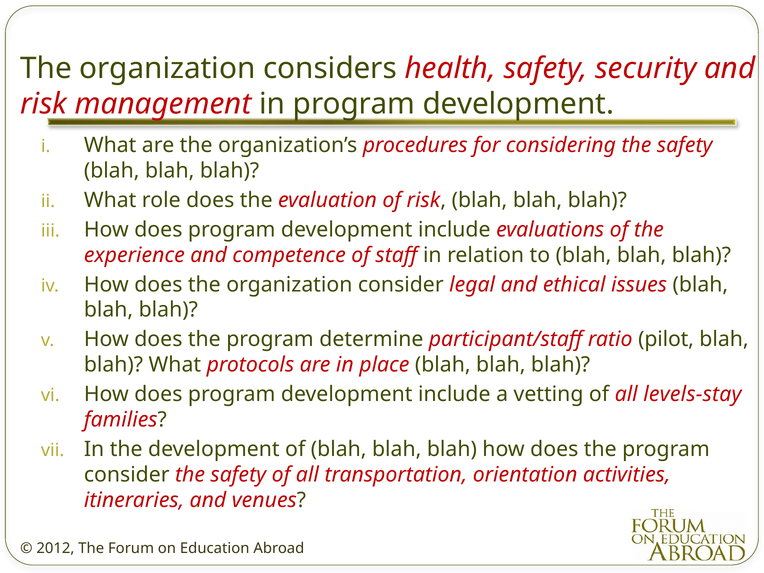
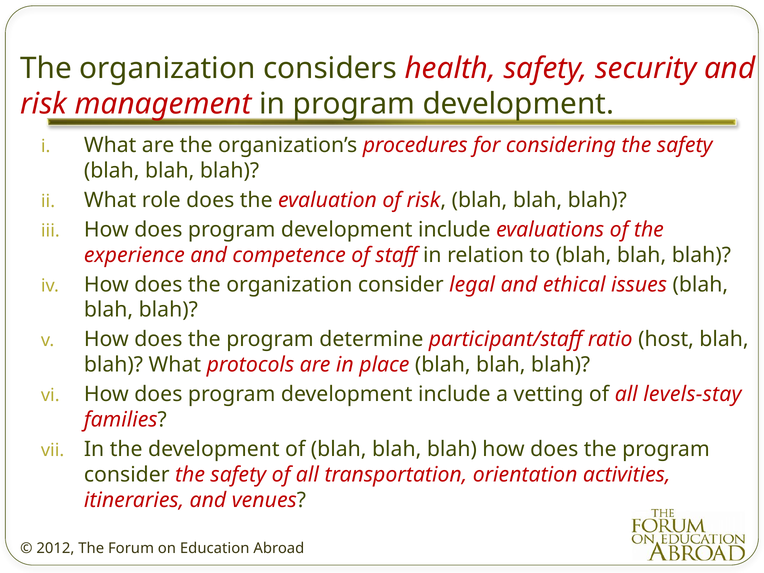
pilot: pilot -> host
